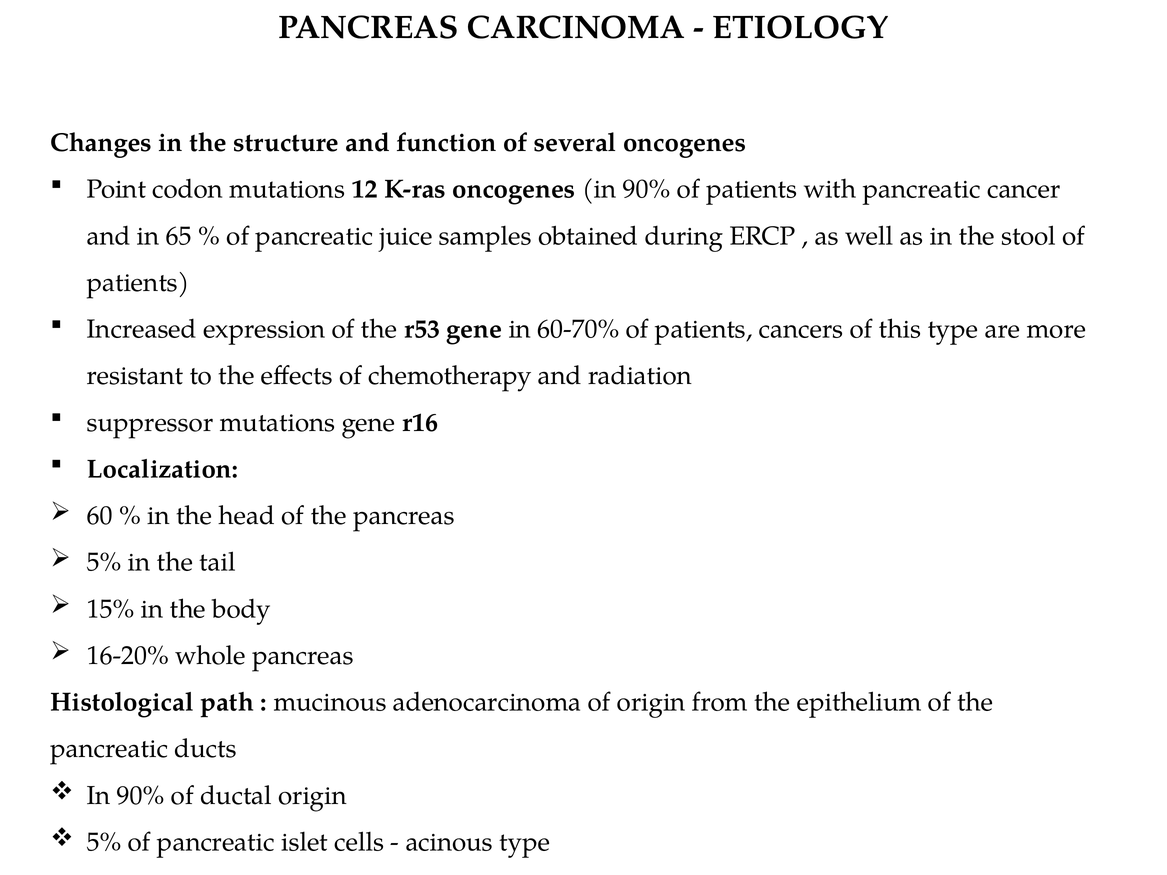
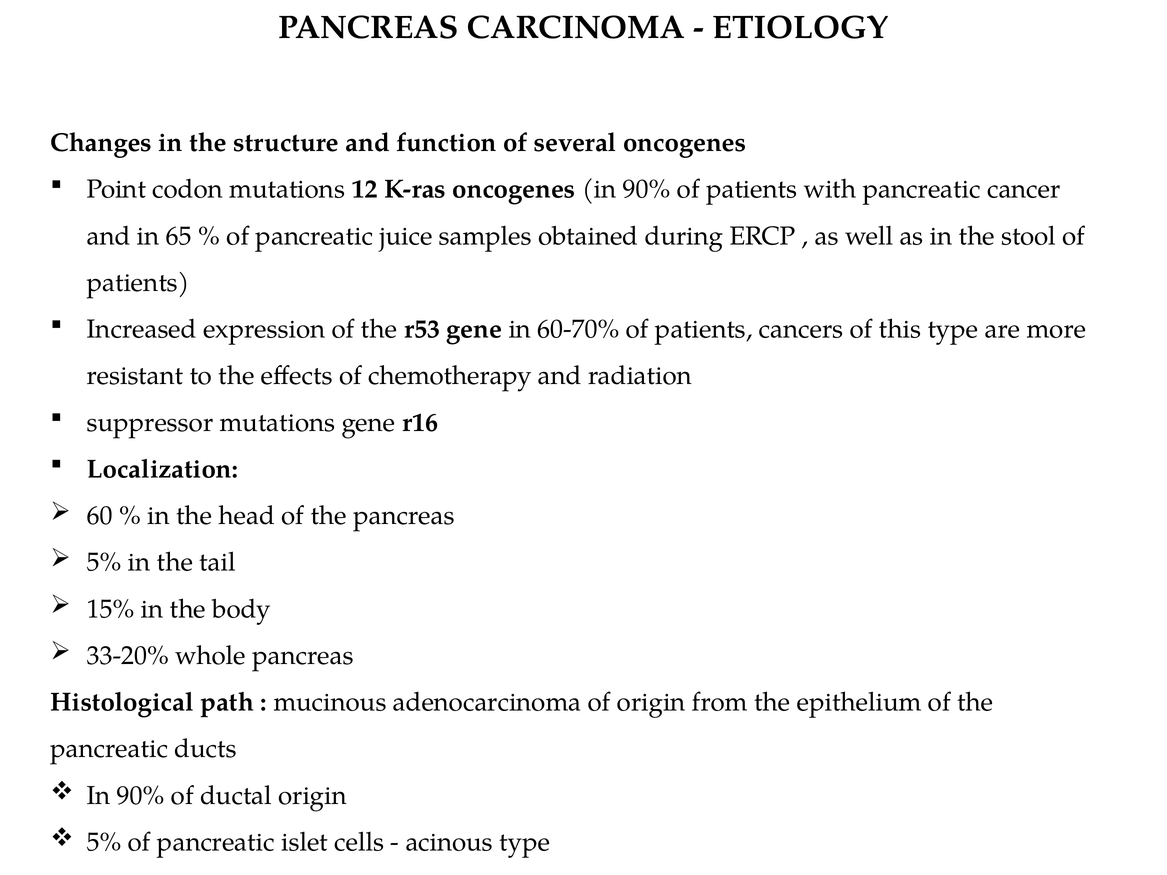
16-20%: 16-20% -> 33-20%
